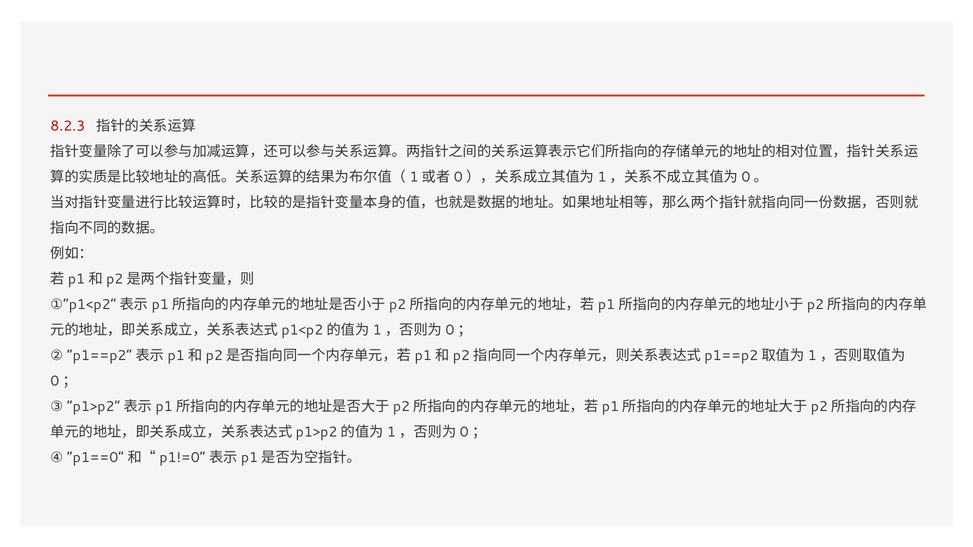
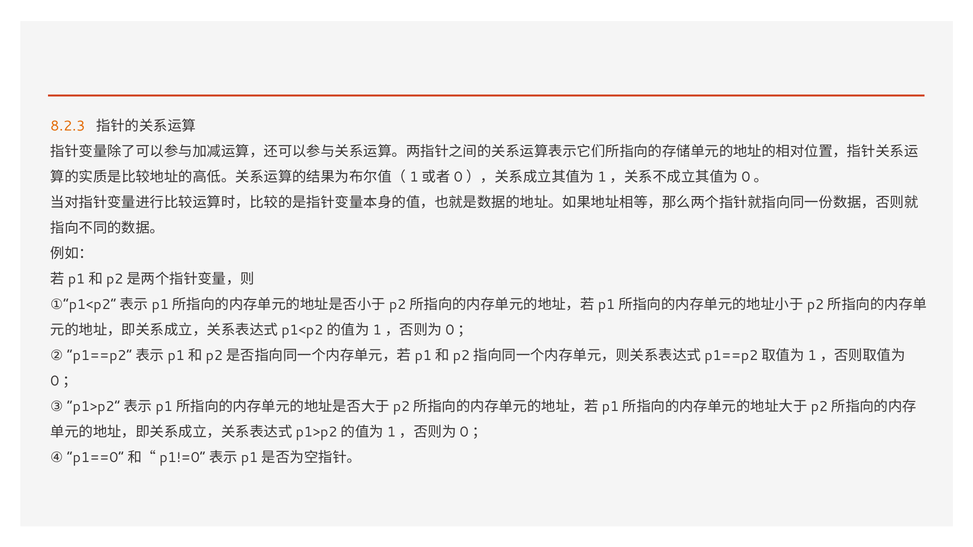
8.2.3 colour: red -> orange
